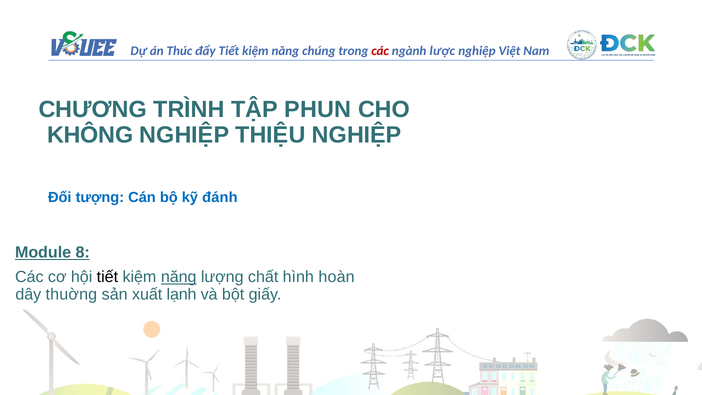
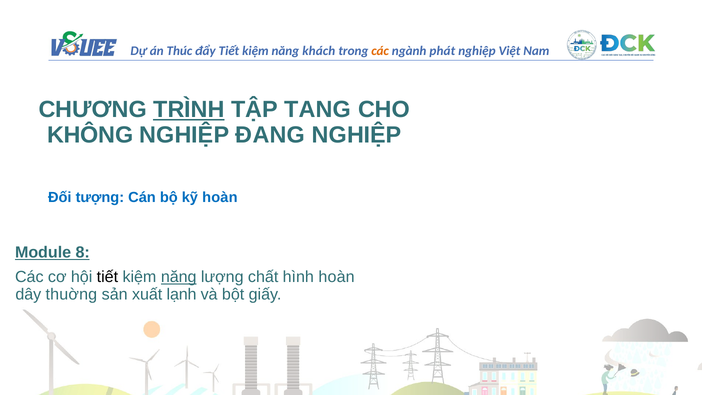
chúng: chúng -> khách
các at (380, 51) colour: red -> orange
lược: lược -> phát
TRÌNH underline: none -> present
PHUN: PHUN -> TANG
THIỆU: THIỆU -> ĐANG
kỹ đánh: đánh -> hoàn
